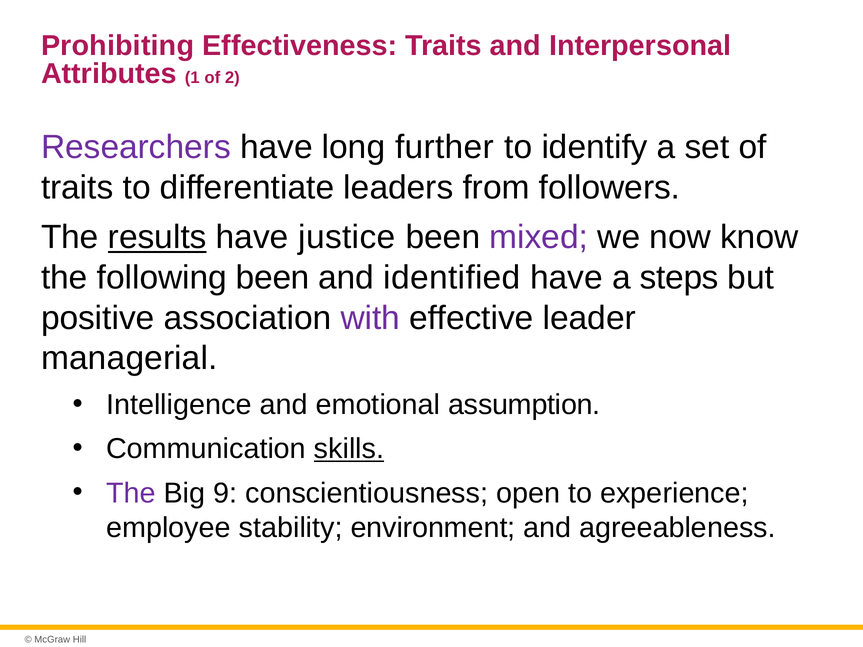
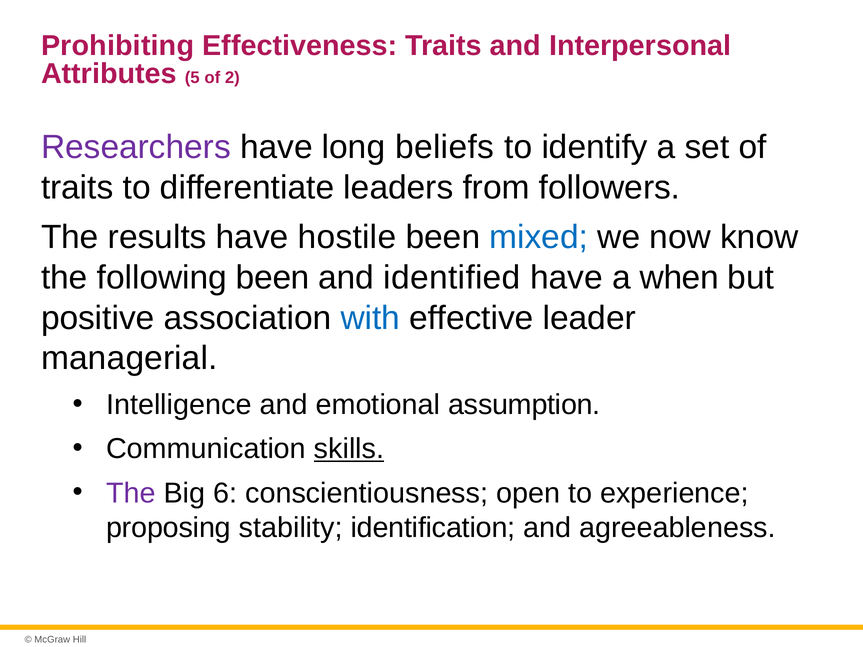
1: 1 -> 5
further: further -> beliefs
results underline: present -> none
justice: justice -> hostile
mixed colour: purple -> blue
steps: steps -> when
with colour: purple -> blue
9: 9 -> 6
employee: employee -> proposing
environment: environment -> identification
